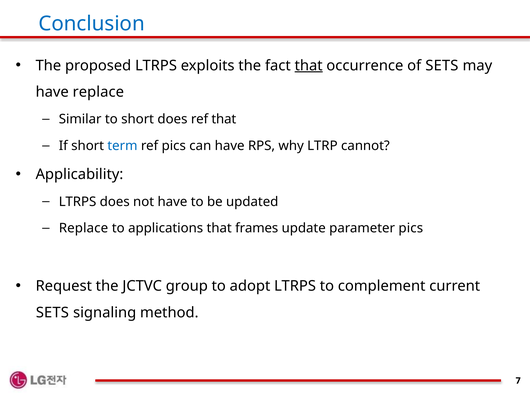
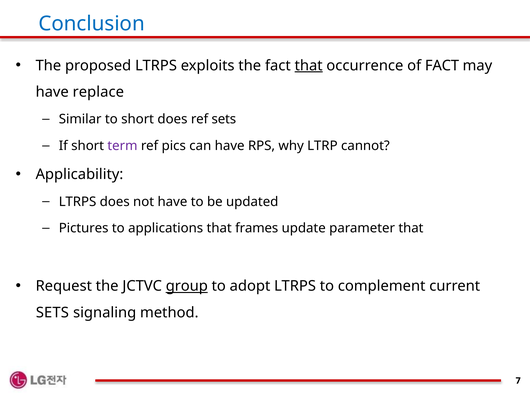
of SETS: SETS -> FACT
ref that: that -> sets
term colour: blue -> purple
Replace at (84, 228): Replace -> Pictures
parameter pics: pics -> that
group underline: none -> present
